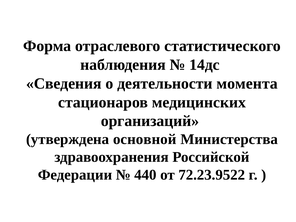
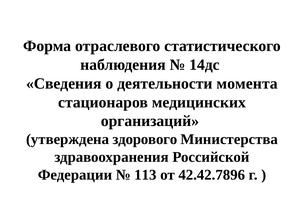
основной: основной -> здорового
440: 440 -> 113
72.23.9522: 72.23.9522 -> 42.42.7896
